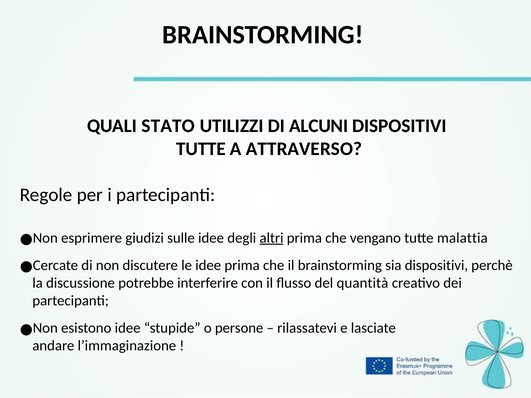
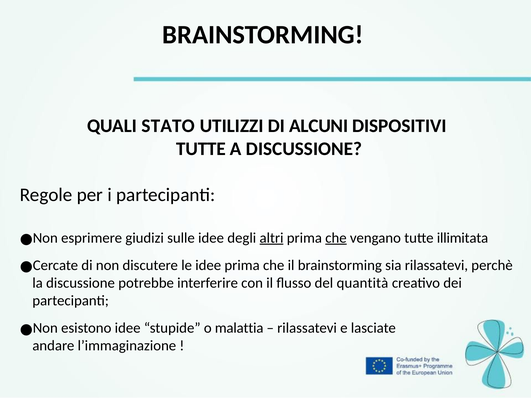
A ATTRAVERSO: ATTRAVERSO -> DISCUSSIONE
che at (336, 238) underline: none -> present
malattia: malattia -> illimitata
sia dispositivi: dispositivi -> rilassatevi
persone: persone -> malattia
